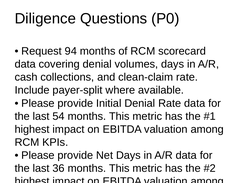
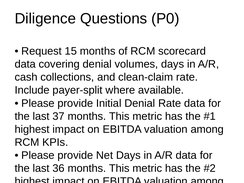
94: 94 -> 15
54: 54 -> 37
